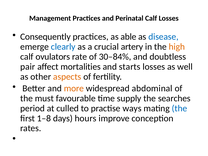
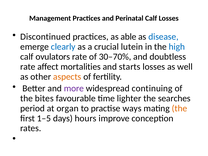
Consequently: Consequently -> Discontinued
artery: artery -> lutein
high colour: orange -> blue
30–84%: 30–84% -> 30–70%
pair at (28, 67): pair -> rate
more colour: orange -> purple
abdominal: abdominal -> continuing
must: must -> bites
supply: supply -> lighter
culled: culled -> organ
the at (179, 108) colour: blue -> orange
1–8: 1–8 -> 1–5
